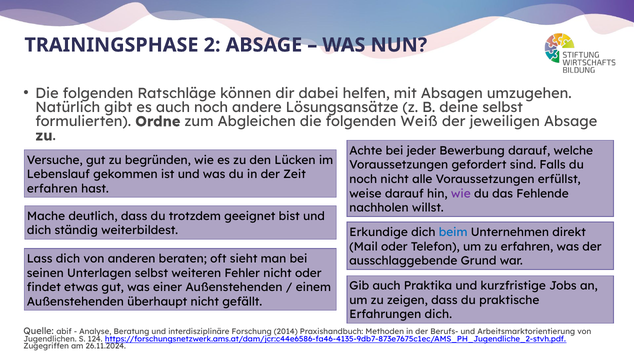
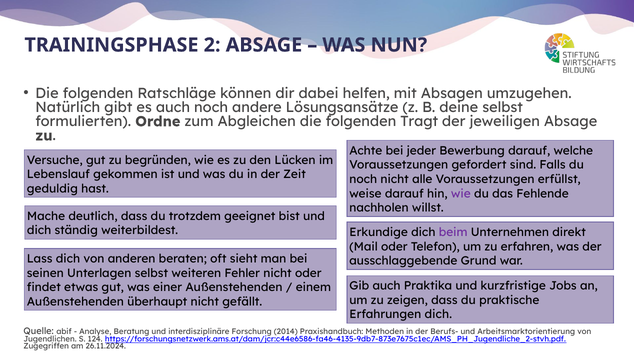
Weiß: Weiß -> Tragt
erfahren at (52, 188): erfahren -> geduldig
beim colour: blue -> purple
